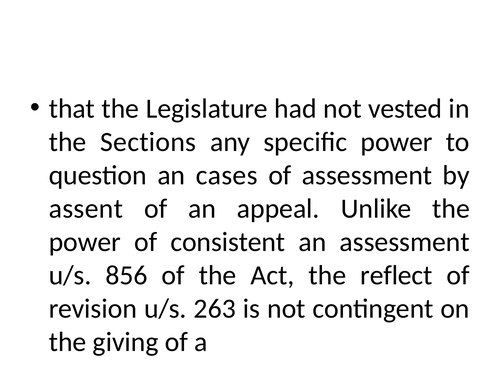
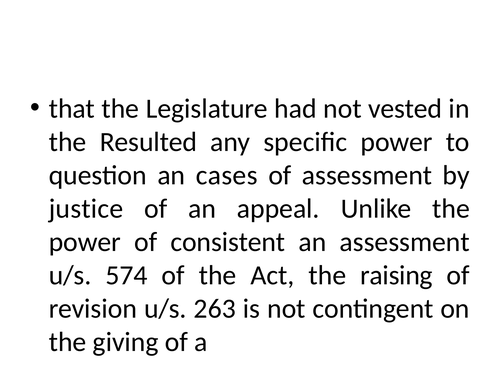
Sections: Sections -> Resulted
assent: assent -> justice
856: 856 -> 574
reflect: reflect -> raising
